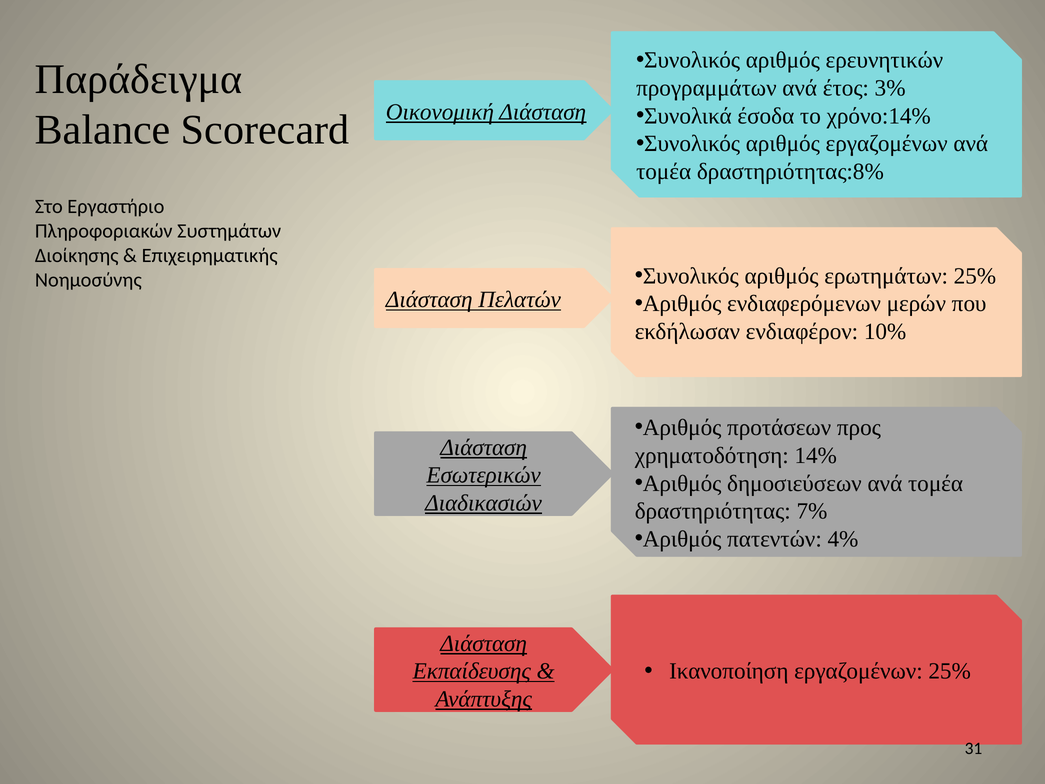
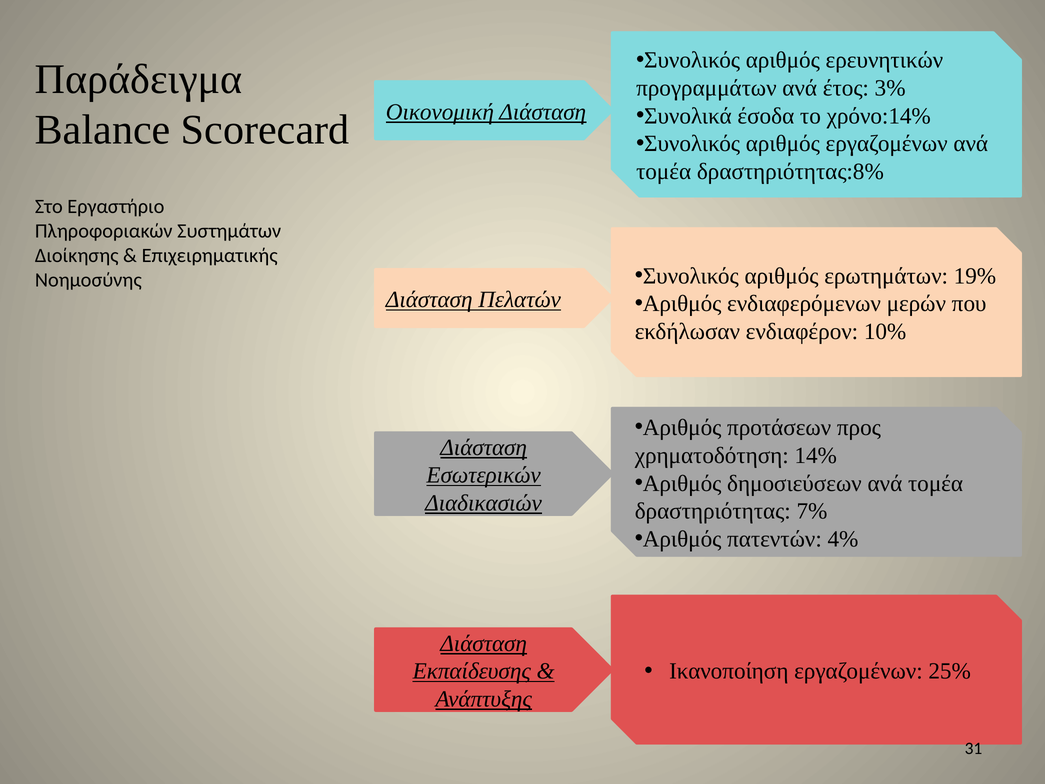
ερωτημάτων 25%: 25% -> 19%
